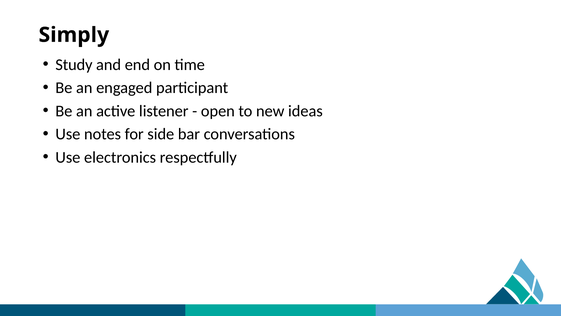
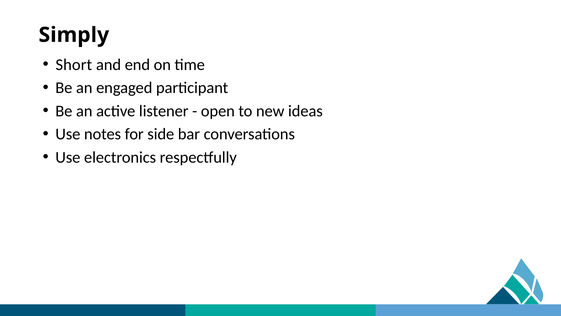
Study: Study -> Short
